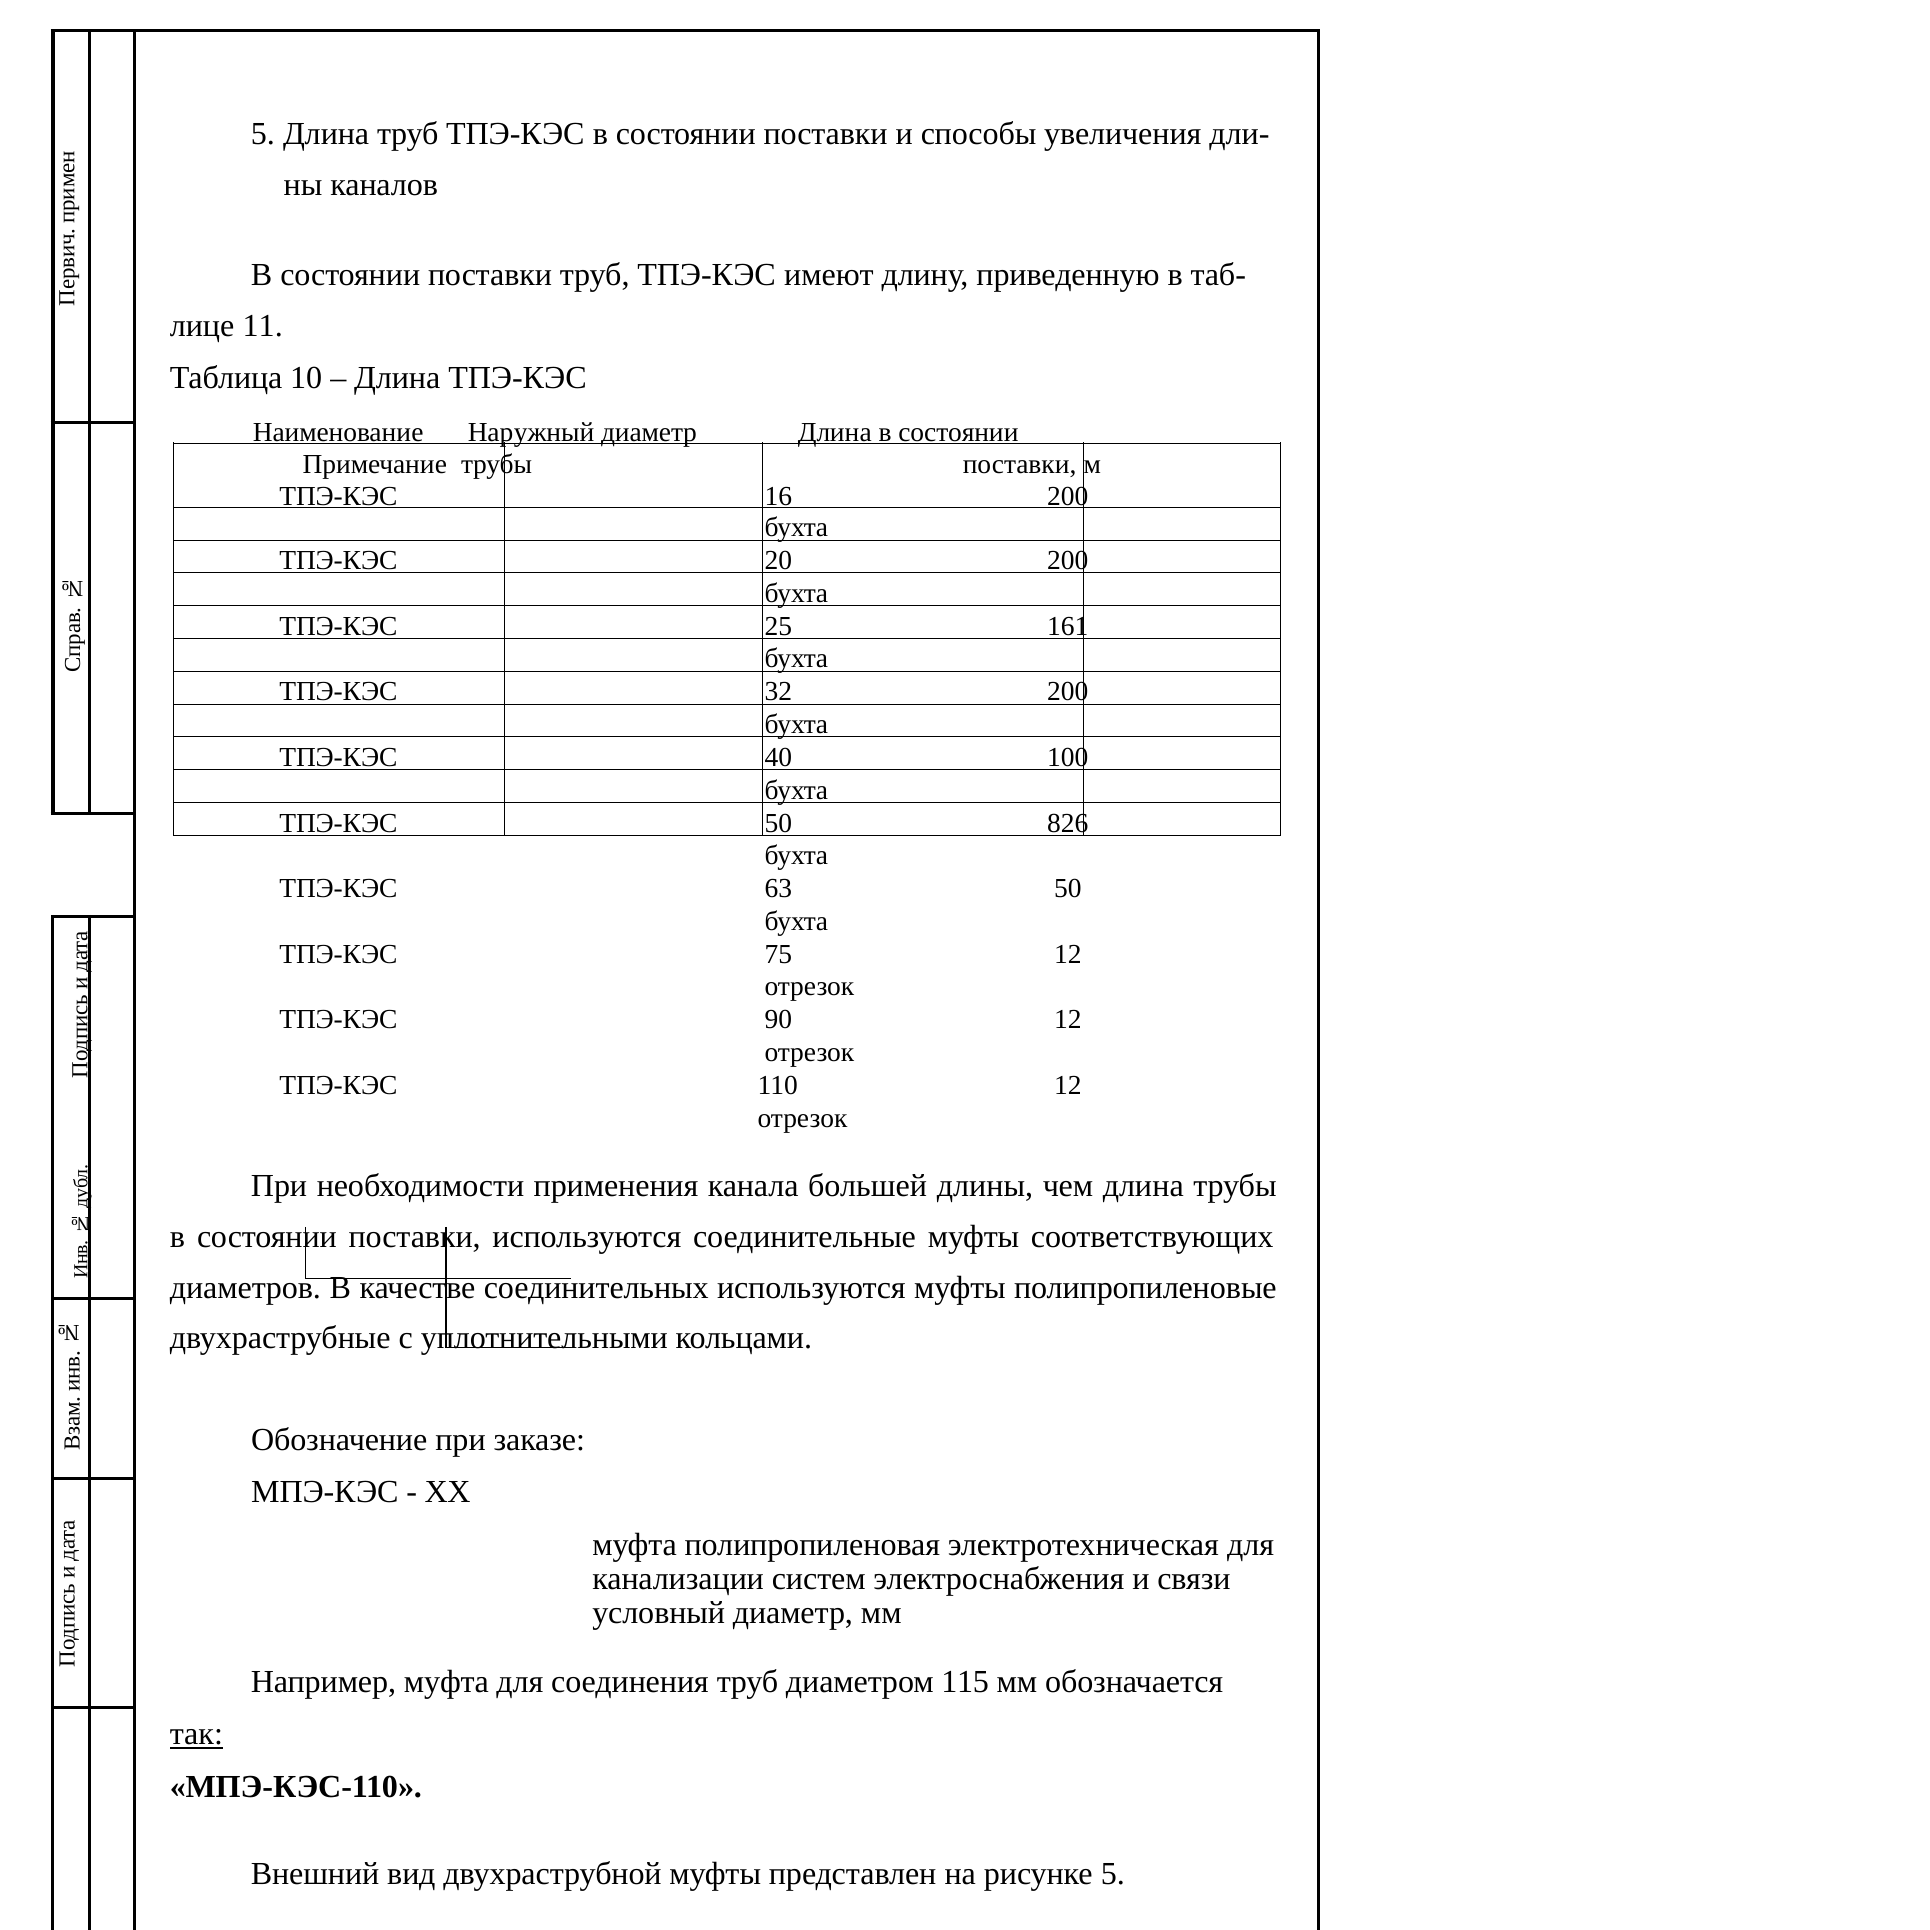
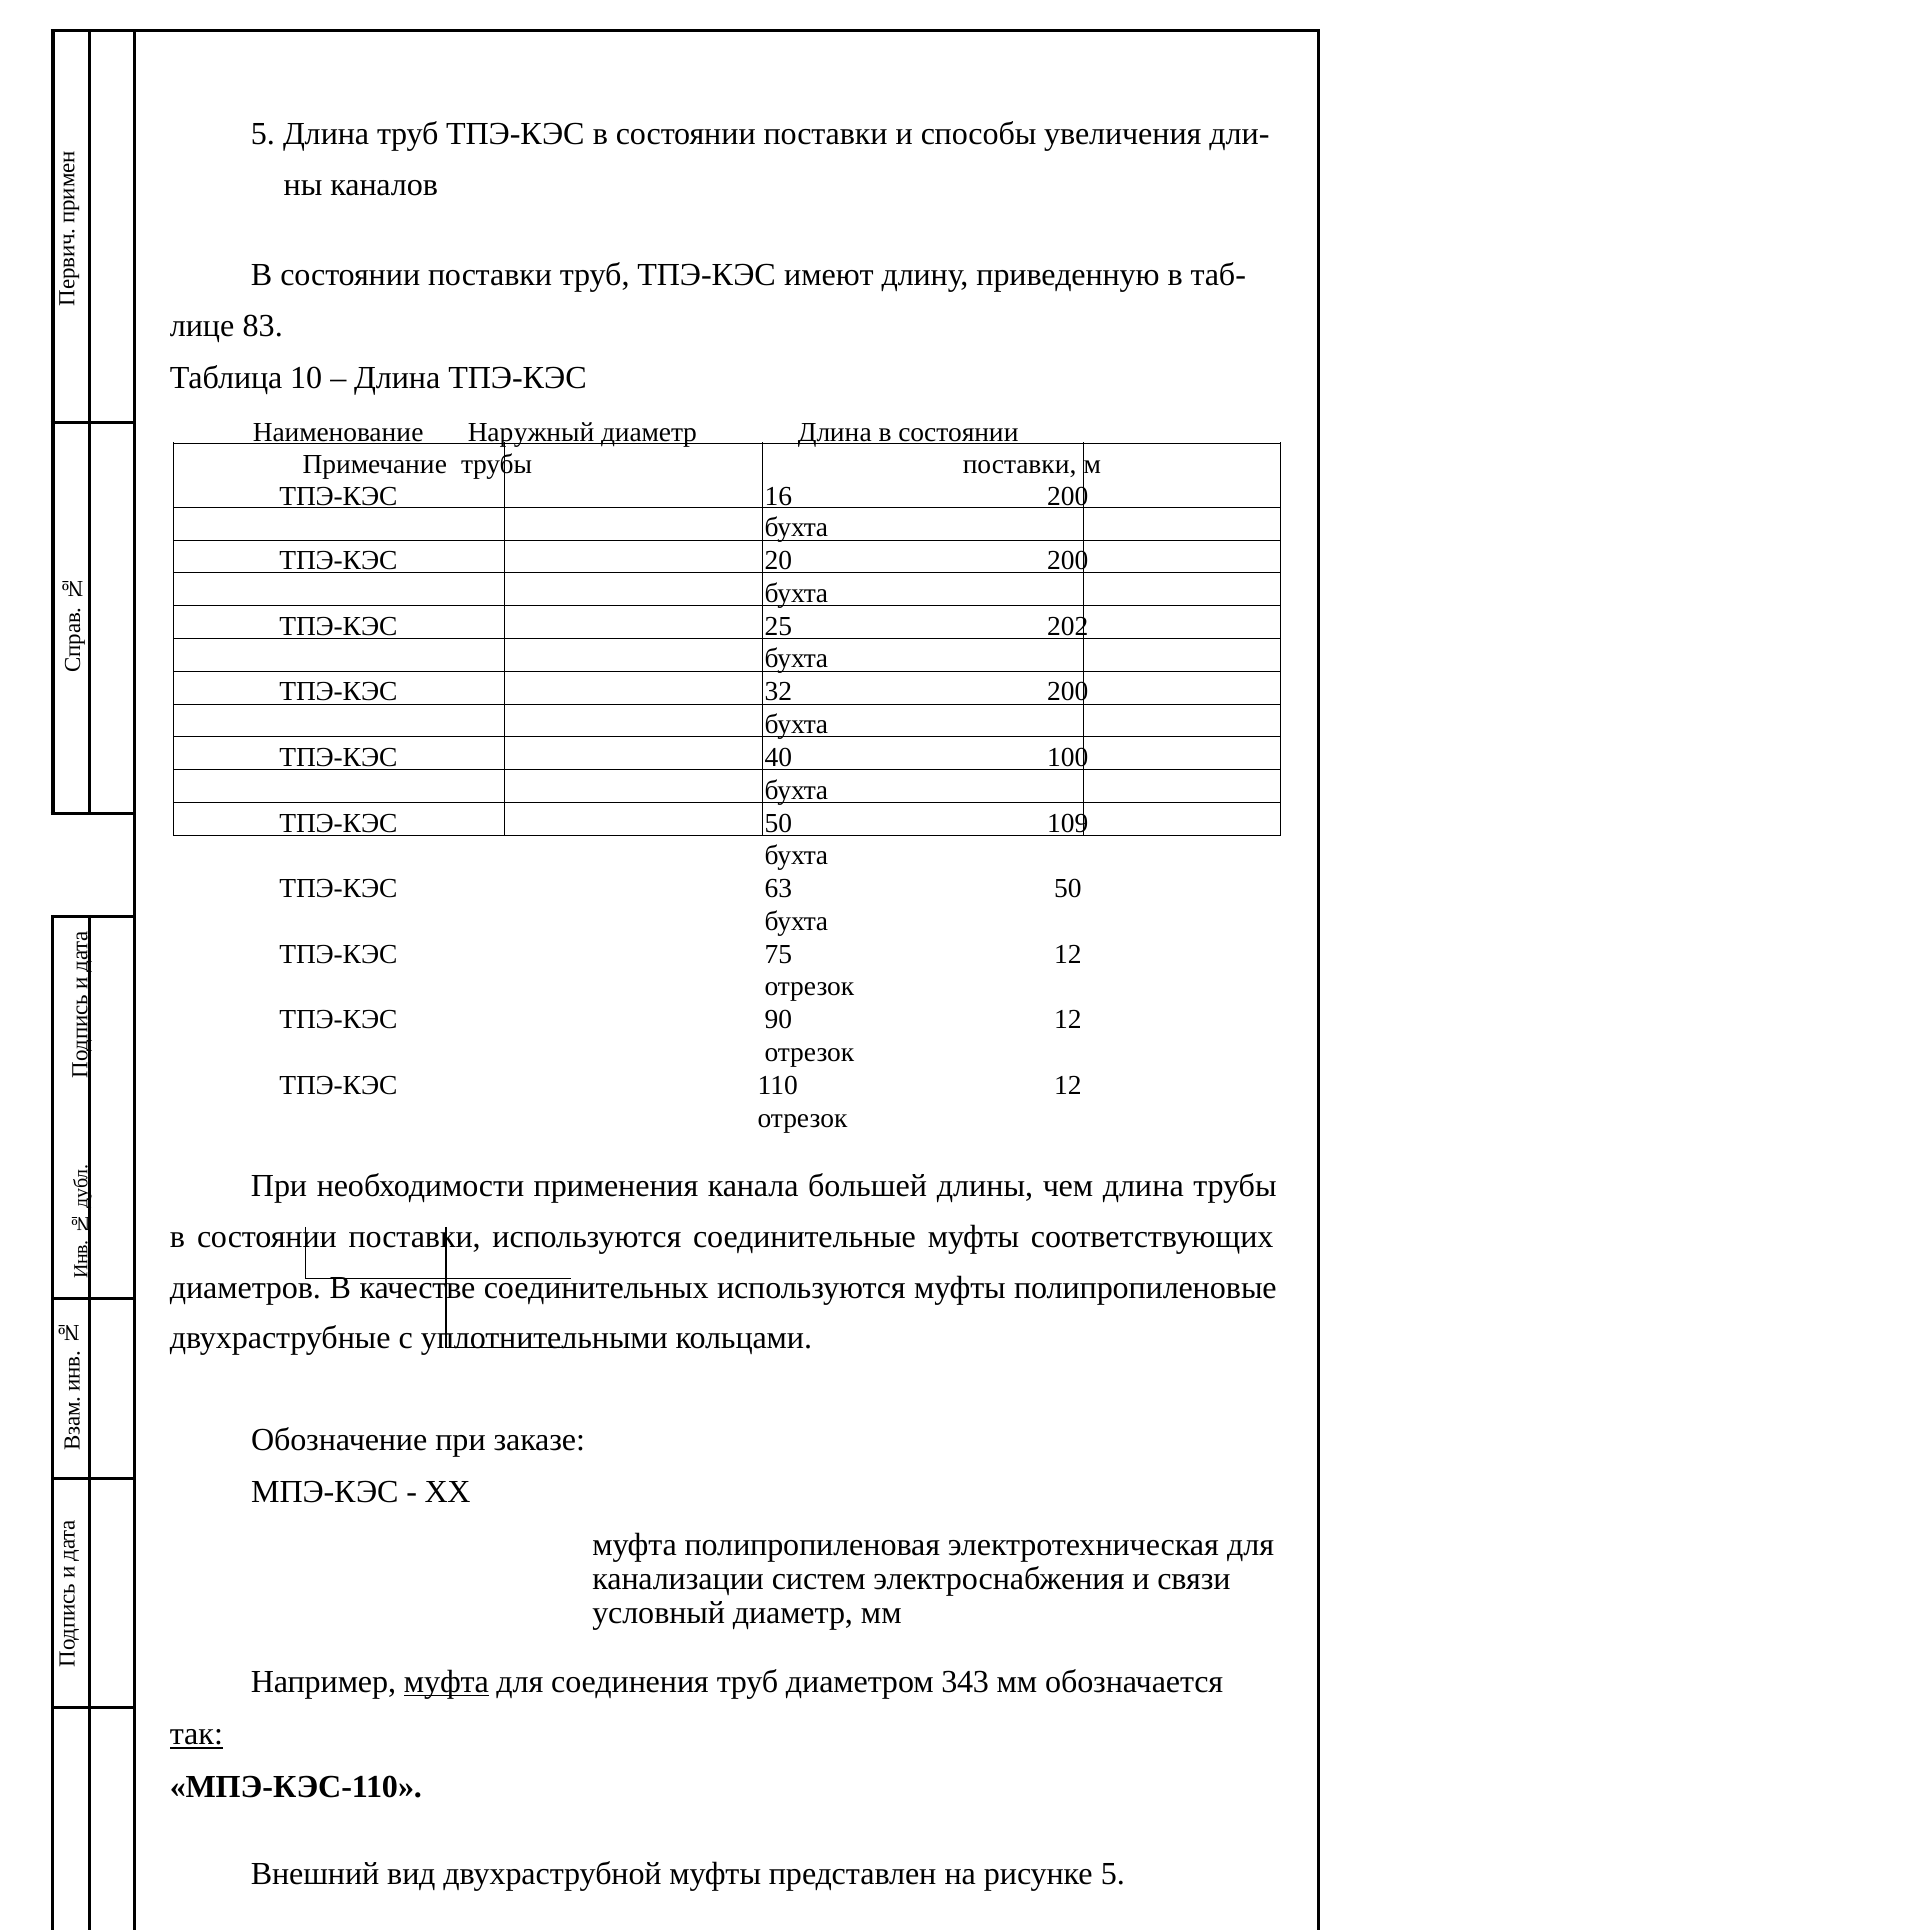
11: 11 -> 83
161: 161 -> 202
826: 826 -> 109
муфта at (446, 1682) underline: none -> present
115: 115 -> 343
